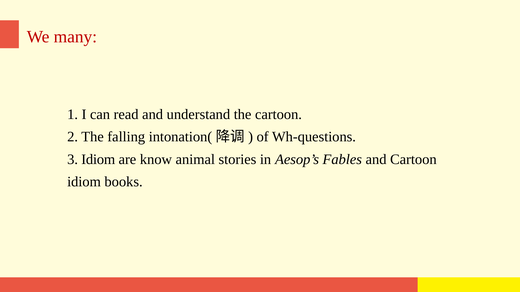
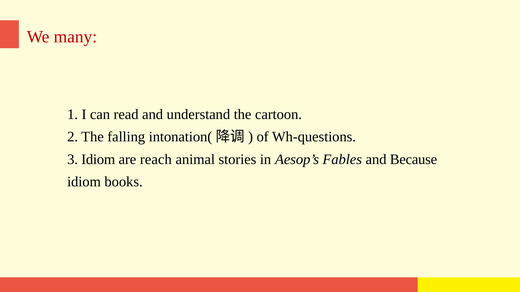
know: know -> reach
and Cartoon: Cartoon -> Because
